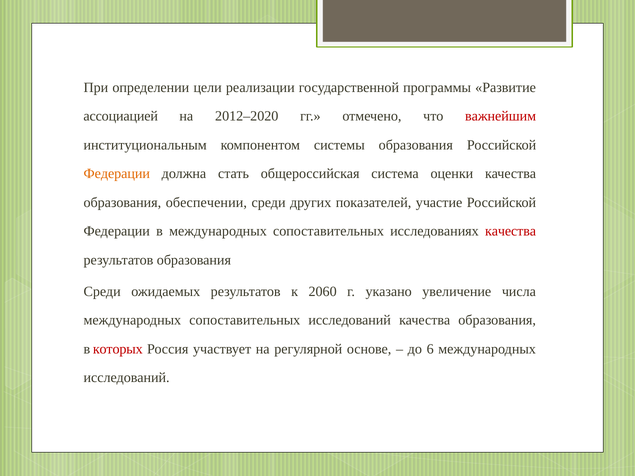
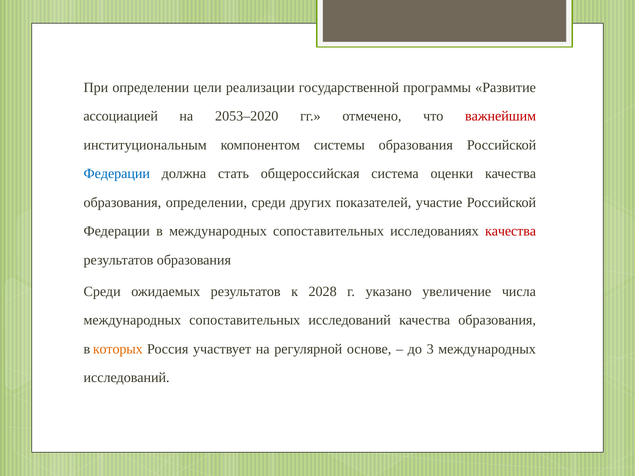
2012–2020: 2012–2020 -> 2053–2020
Федерации at (117, 174) colour: orange -> blue
образования обеспечении: обеспечении -> определении
2060: 2060 -> 2028
которых colour: red -> orange
6: 6 -> 3
